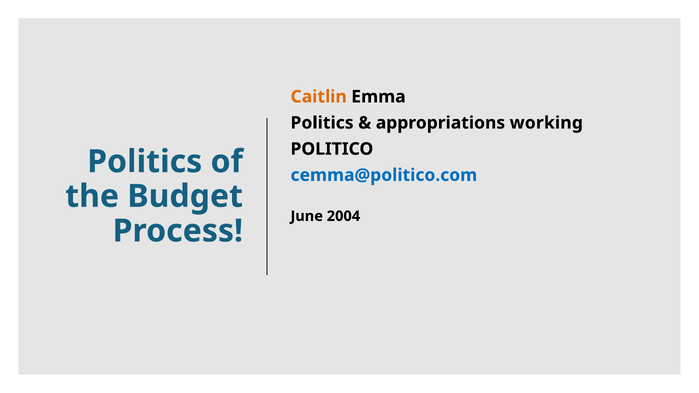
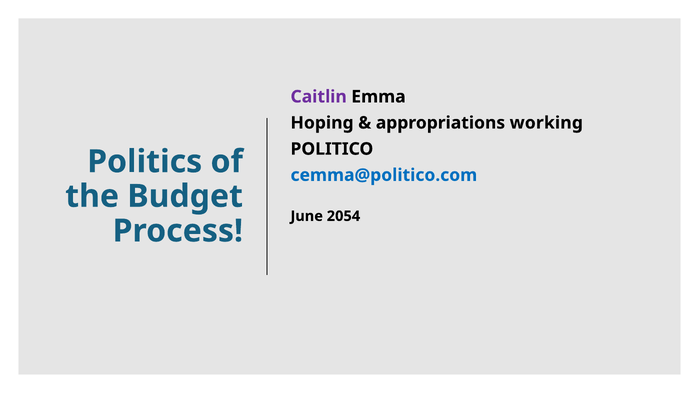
Caitlin colour: orange -> purple
Politics at (322, 123): Politics -> Hoping
2004: 2004 -> 2054
